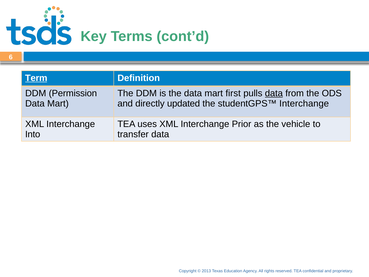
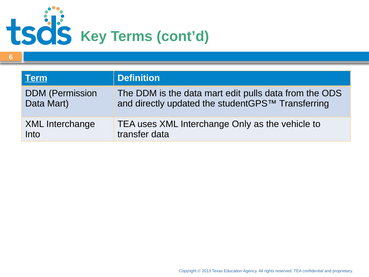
mart first: first -> edit
data at (274, 93) underline: present -> none
studentGPS™ Interchange: Interchange -> Transferring
Prior: Prior -> Only
